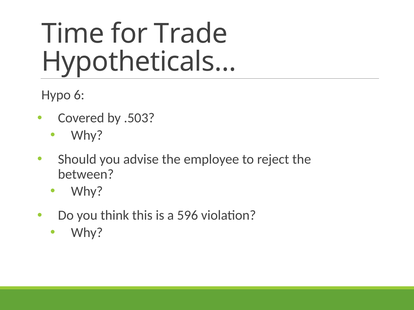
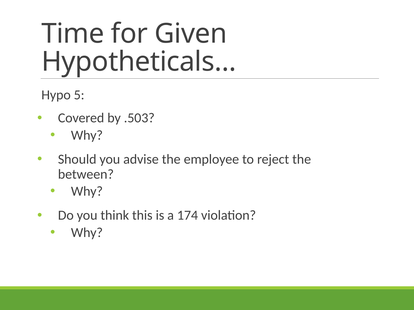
Trade: Trade -> Given
6: 6 -> 5
596: 596 -> 174
